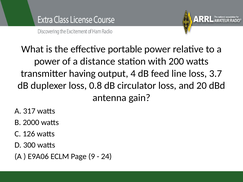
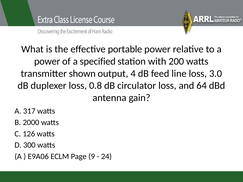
distance: distance -> specified
having: having -> shown
3.7: 3.7 -> 3.0
20: 20 -> 64
